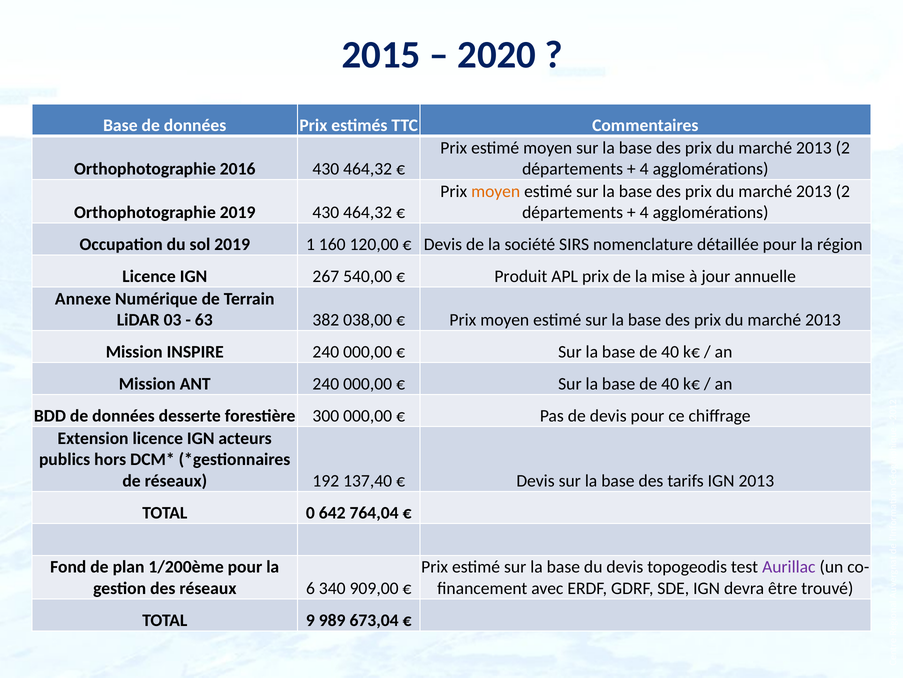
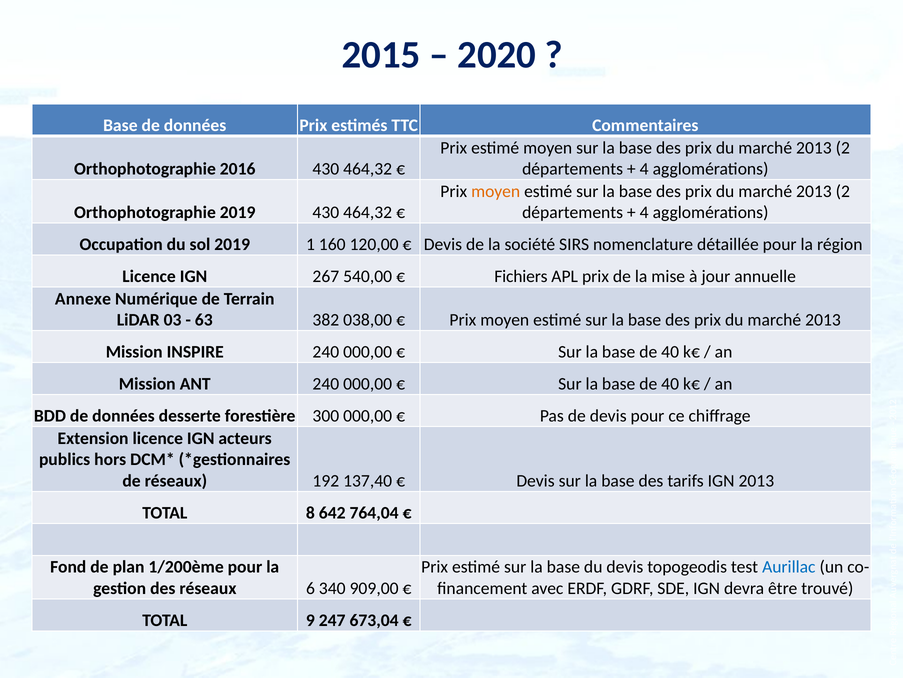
Produit: Produit -> Fichiers
TOTAL 0: 0 -> 8
Aurillac colour: purple -> blue
989: 989 -> 247
